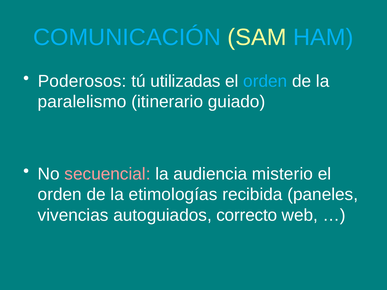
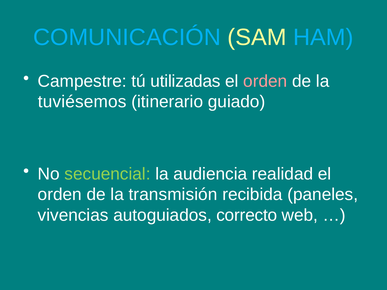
Poderosos: Poderosos -> Campestre
orden at (265, 81) colour: light blue -> pink
paralelismo: paralelismo -> tuviésemos
secuencial colour: pink -> light green
misterio: misterio -> realidad
etimologías: etimologías -> transmisión
